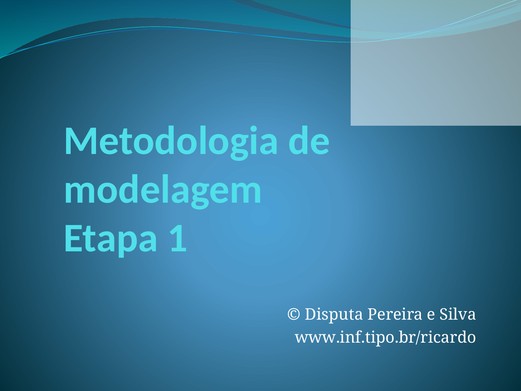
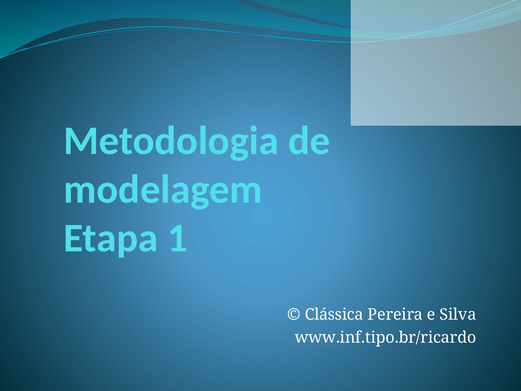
Disputa: Disputa -> Clássica
